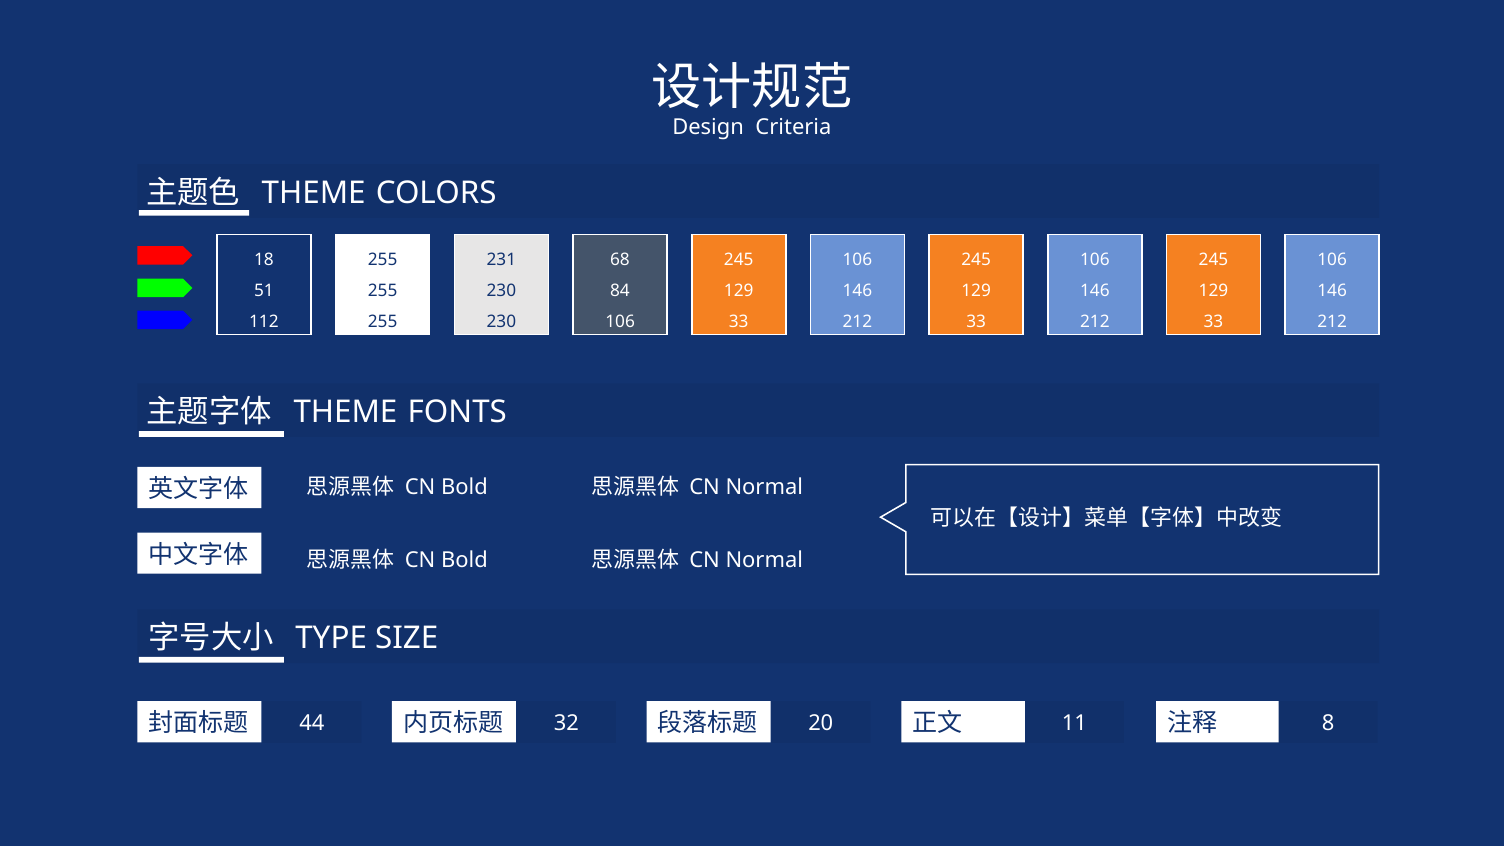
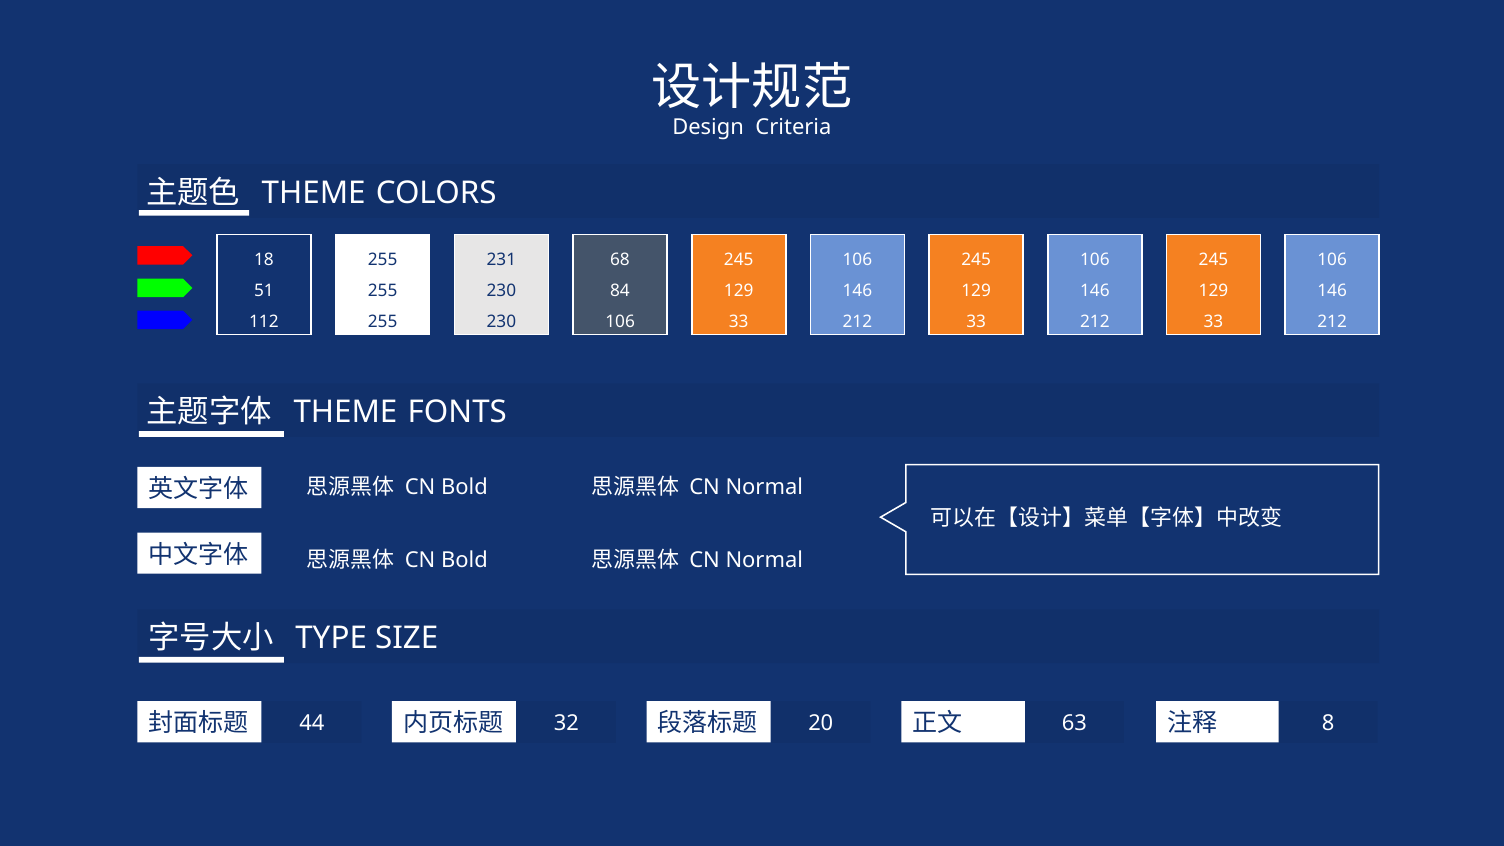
11: 11 -> 63
